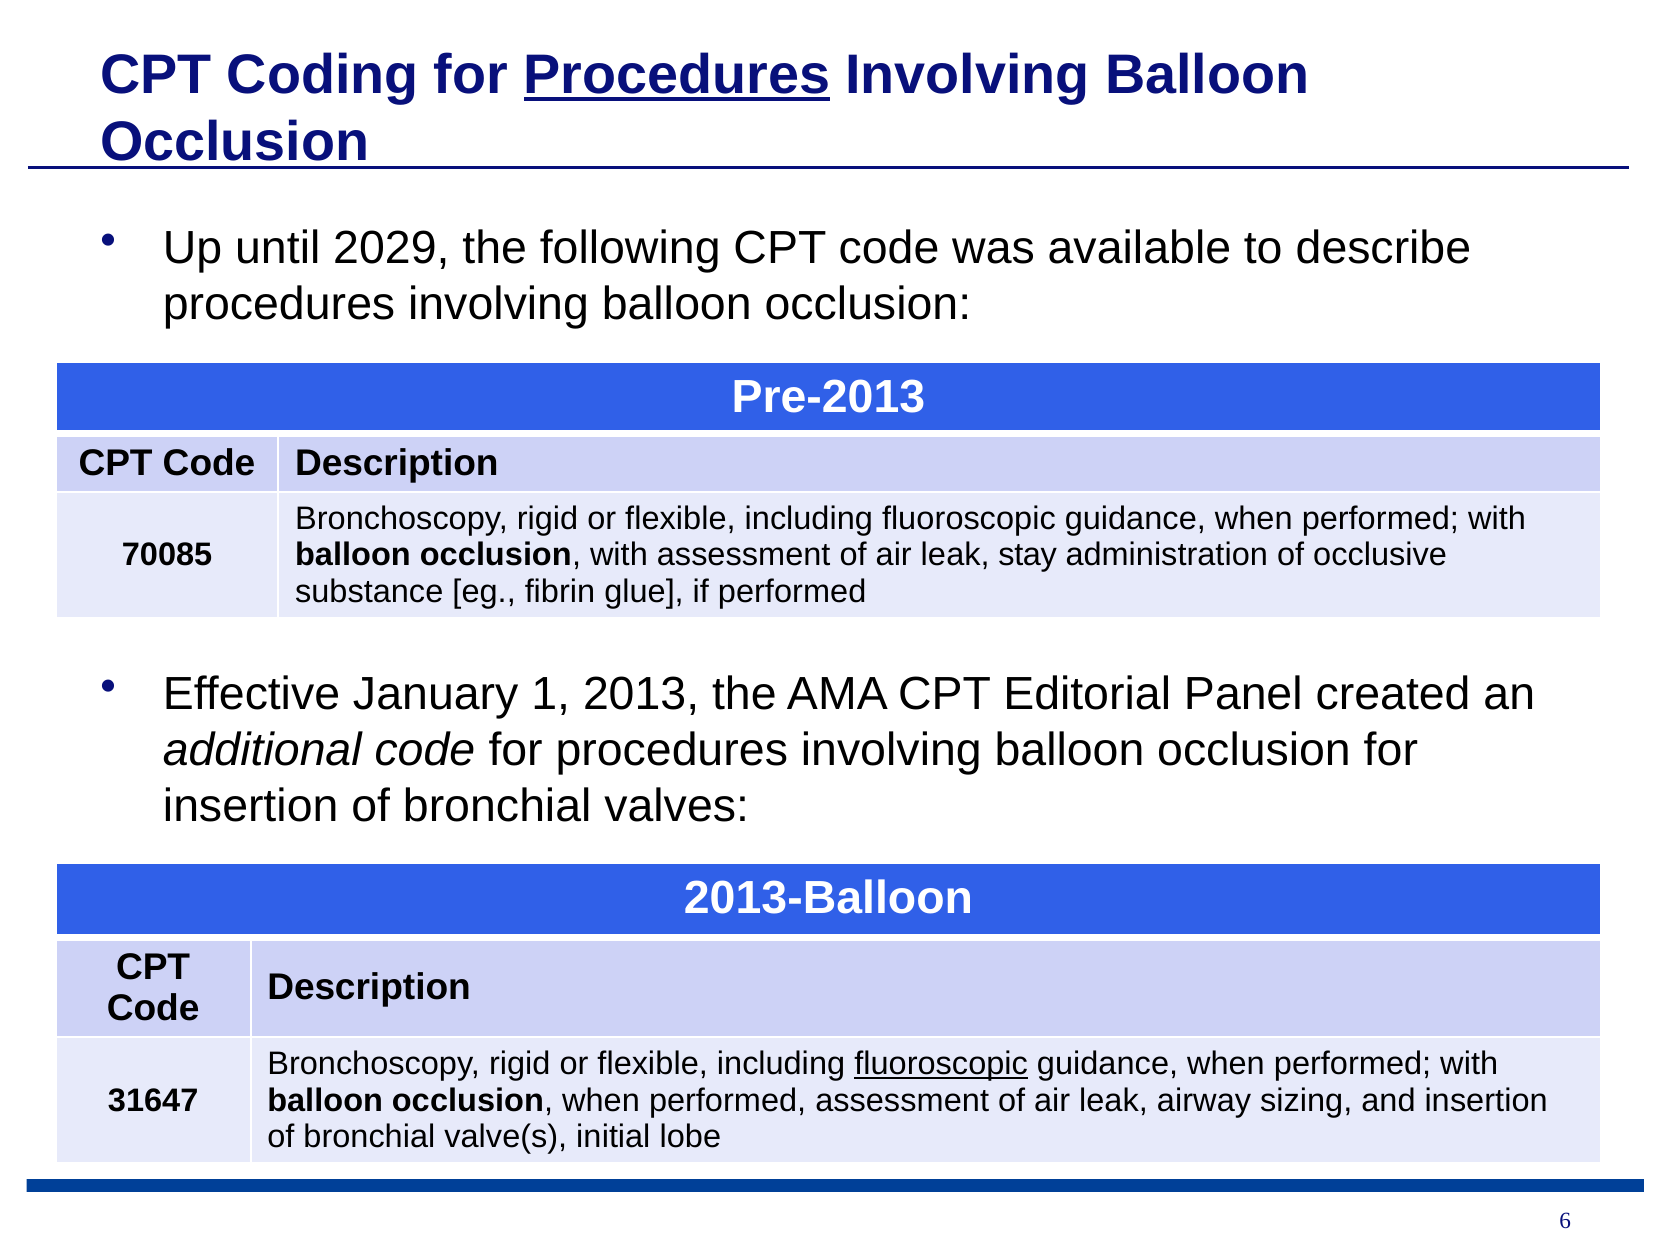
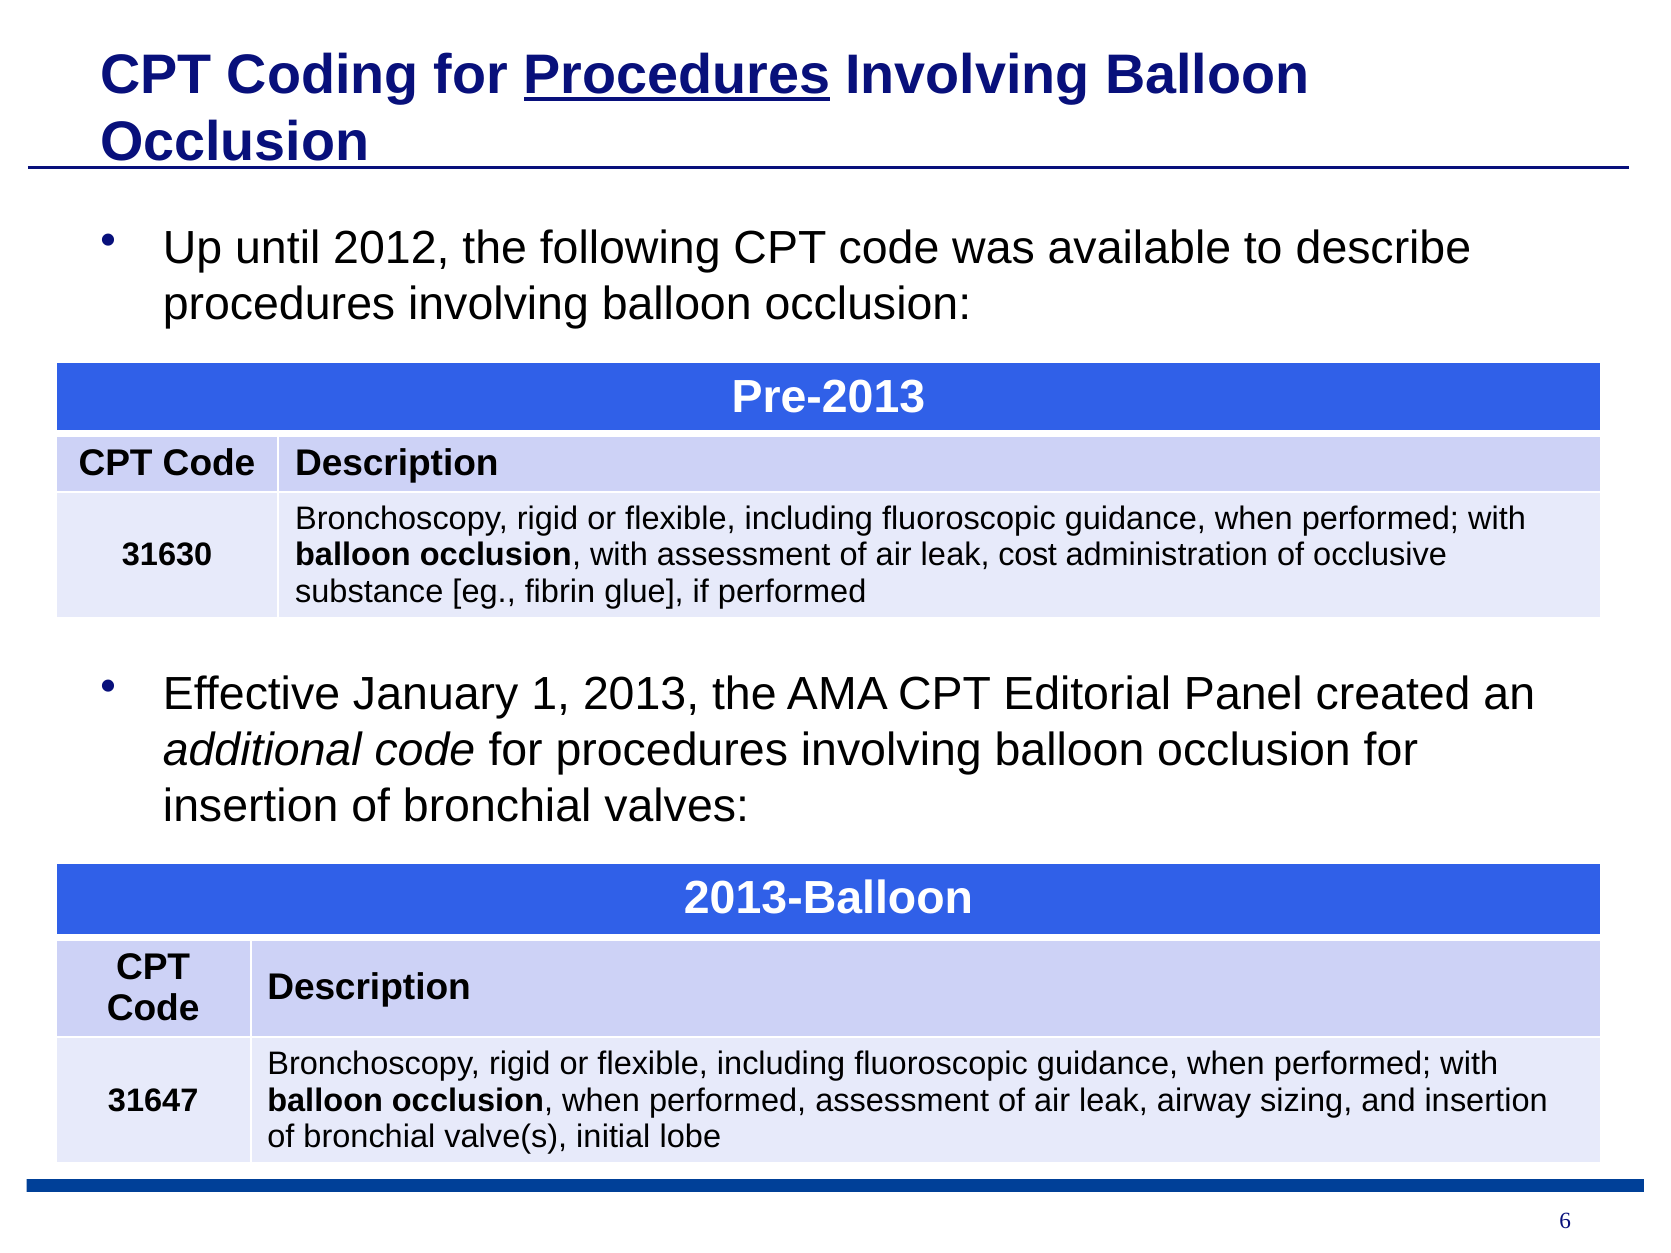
2029: 2029 -> 2012
70085: 70085 -> 31630
stay: stay -> cost
fluoroscopic at (941, 1064) underline: present -> none
